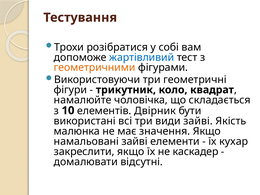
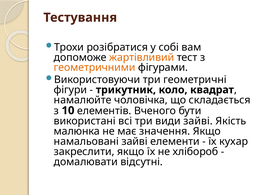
жартівливий colour: blue -> orange
Двірник: Двірник -> Вченого
каскадер: каскадер -> хлібороб
